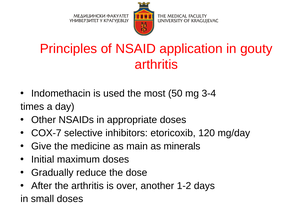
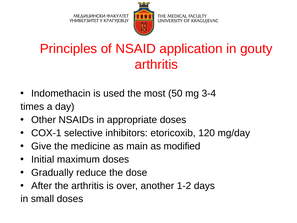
COX-7: COX-7 -> COX-1
minerals: minerals -> modified
